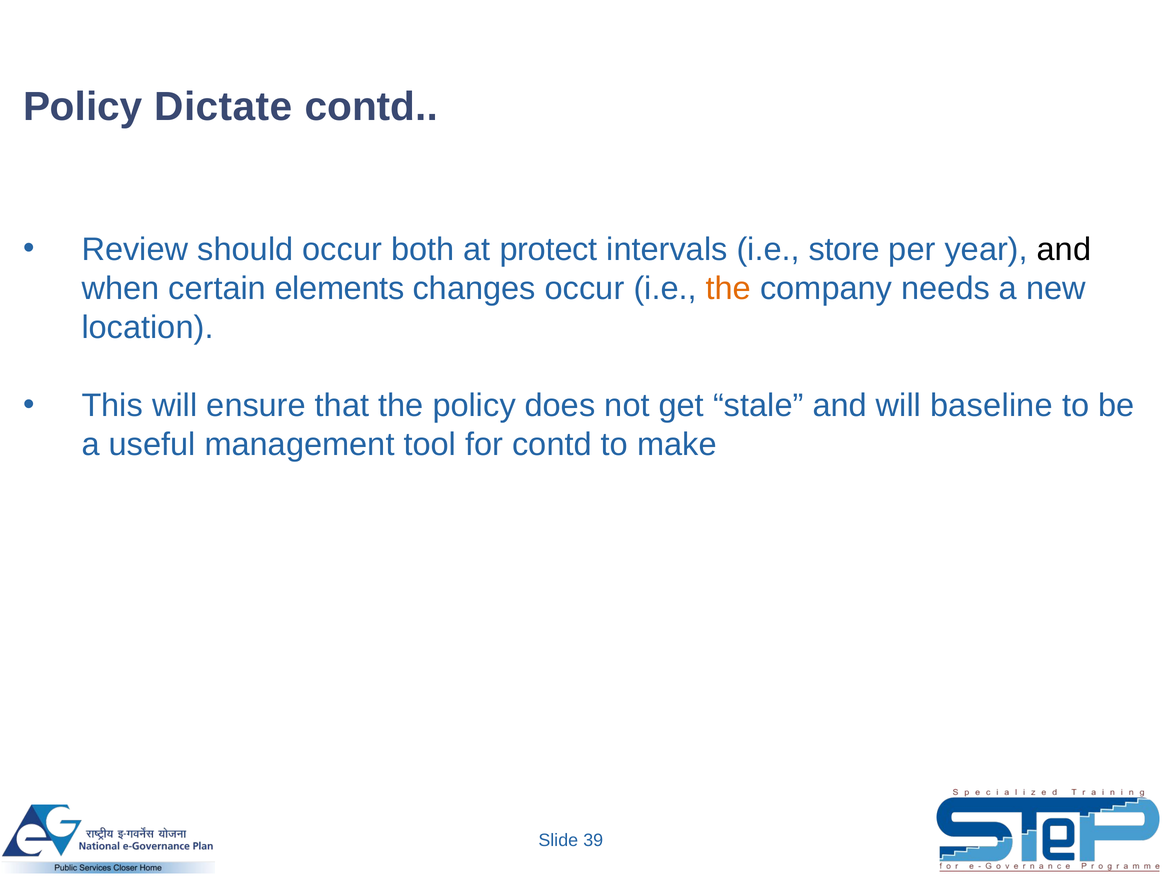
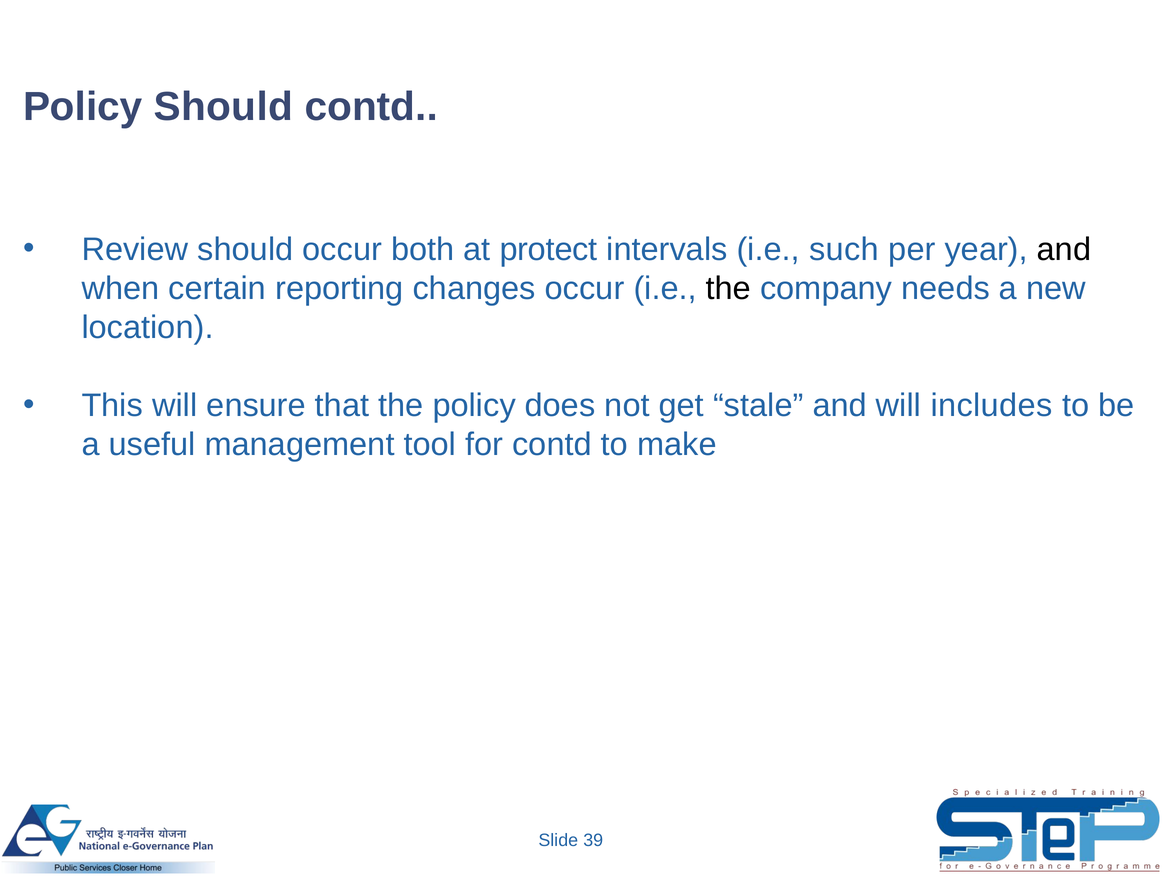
Policy Dictate: Dictate -> Should
store: store -> such
elements: elements -> reporting
the at (728, 289) colour: orange -> black
baseline: baseline -> includes
